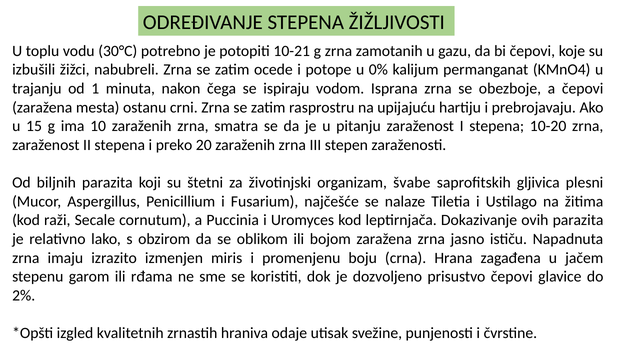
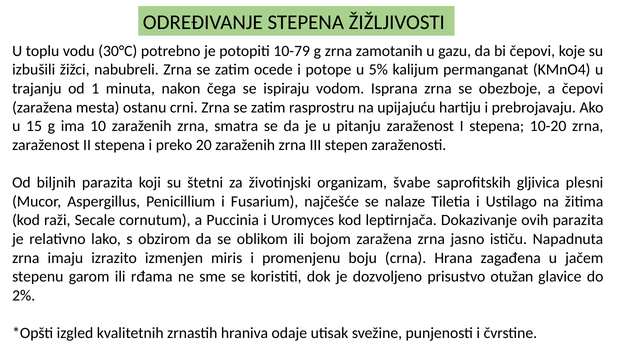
10-21: 10-21 -> 10-79
0%: 0% -> 5%
prisustvo čepovi: čepovi -> otužan
